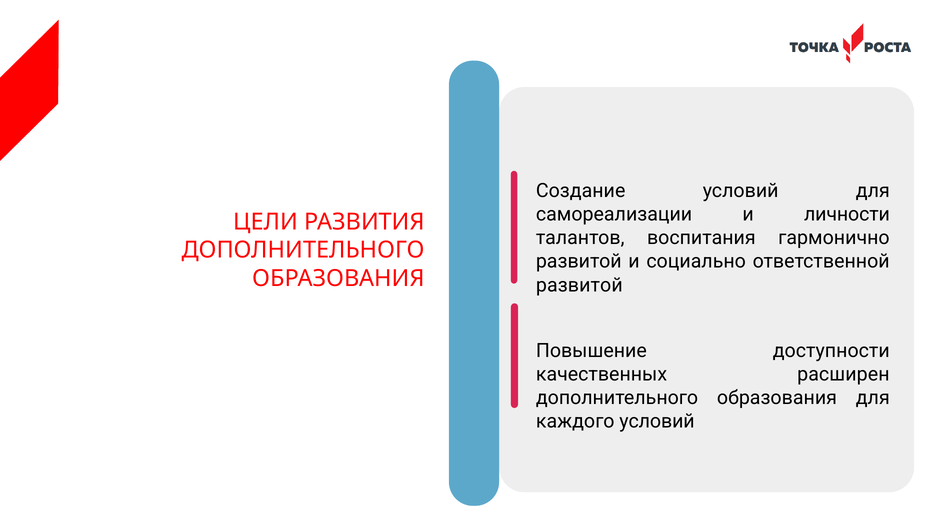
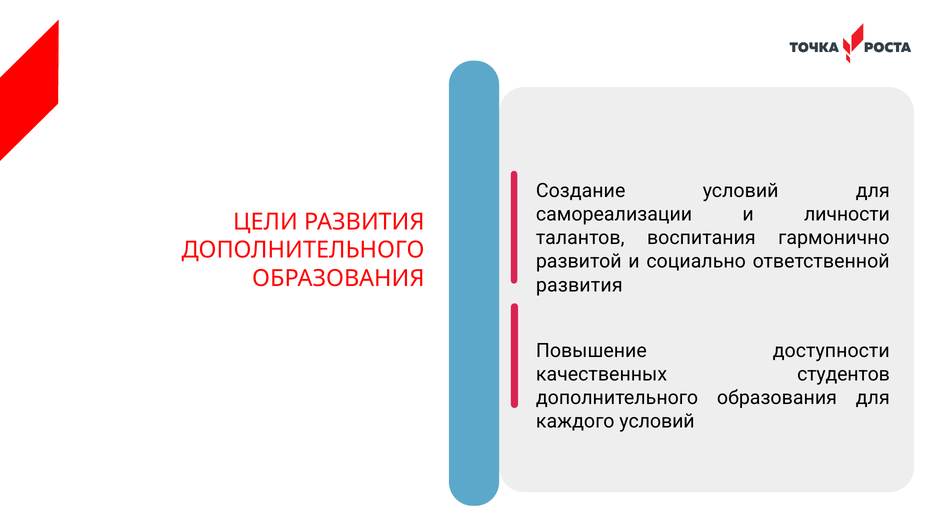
развитой at (579, 285): развитой -> развития
расширен: расширен -> студентов
